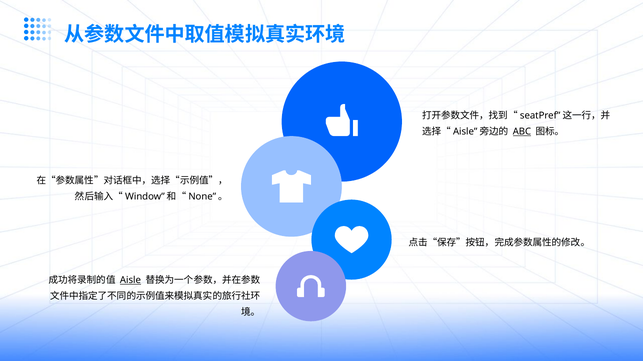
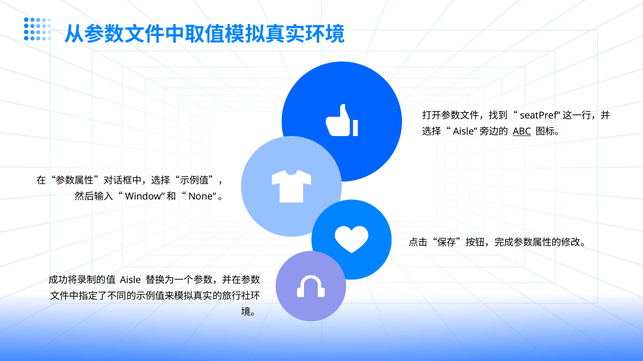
Aisle underline: present -> none
